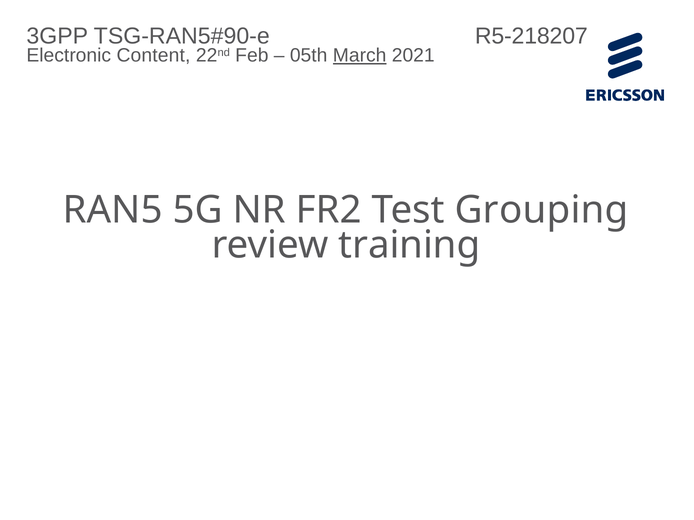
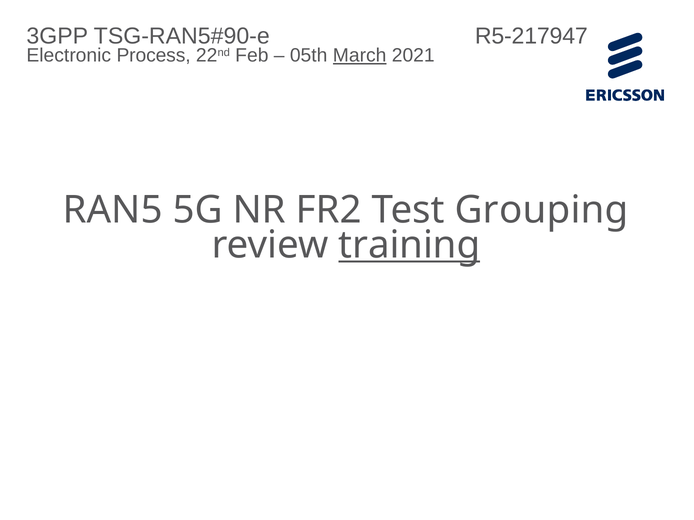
R5-218207: R5-218207 -> R5-217947
Content: Content -> Process
training underline: none -> present
